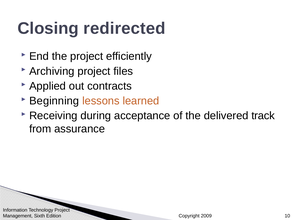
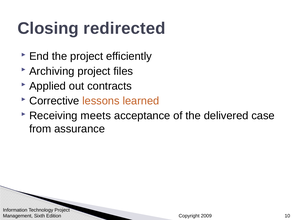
Beginning: Beginning -> Corrective
during: during -> meets
track: track -> case
